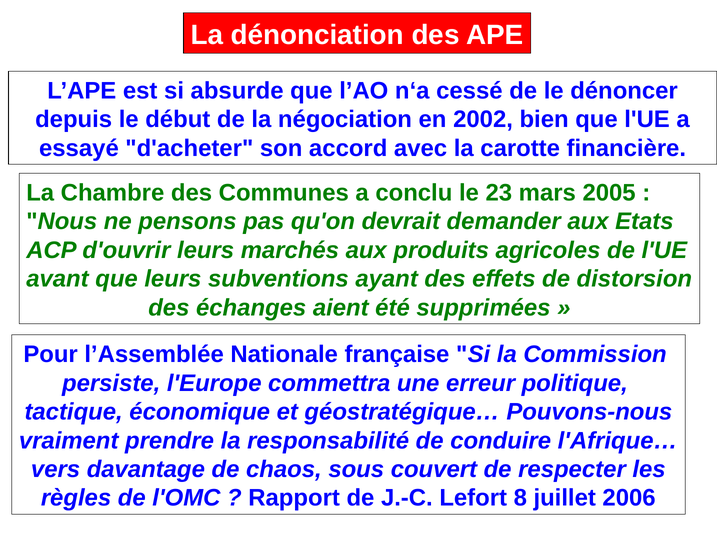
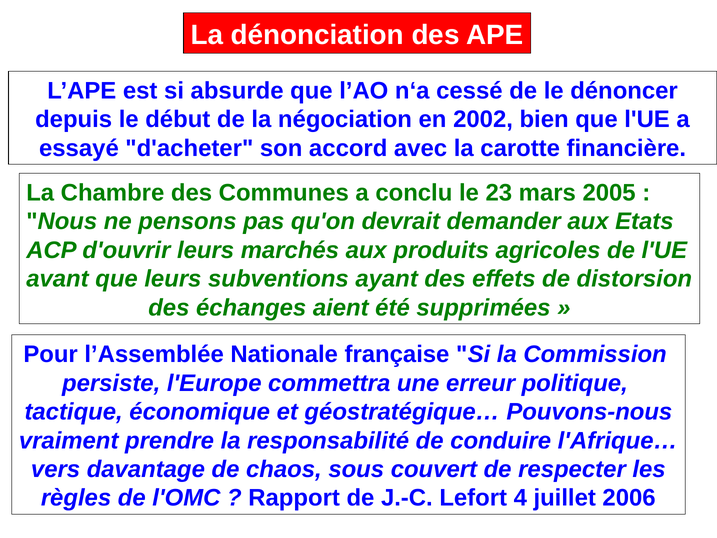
8: 8 -> 4
